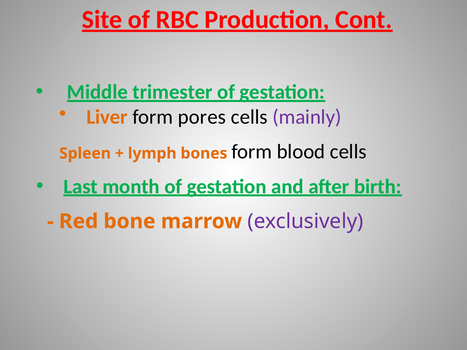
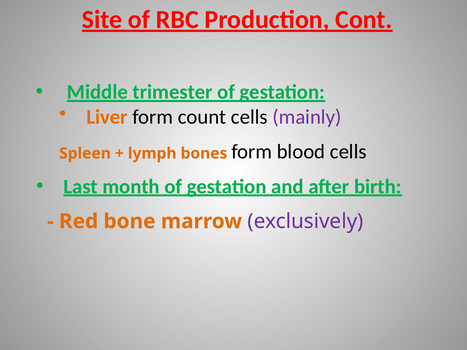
pores: pores -> count
